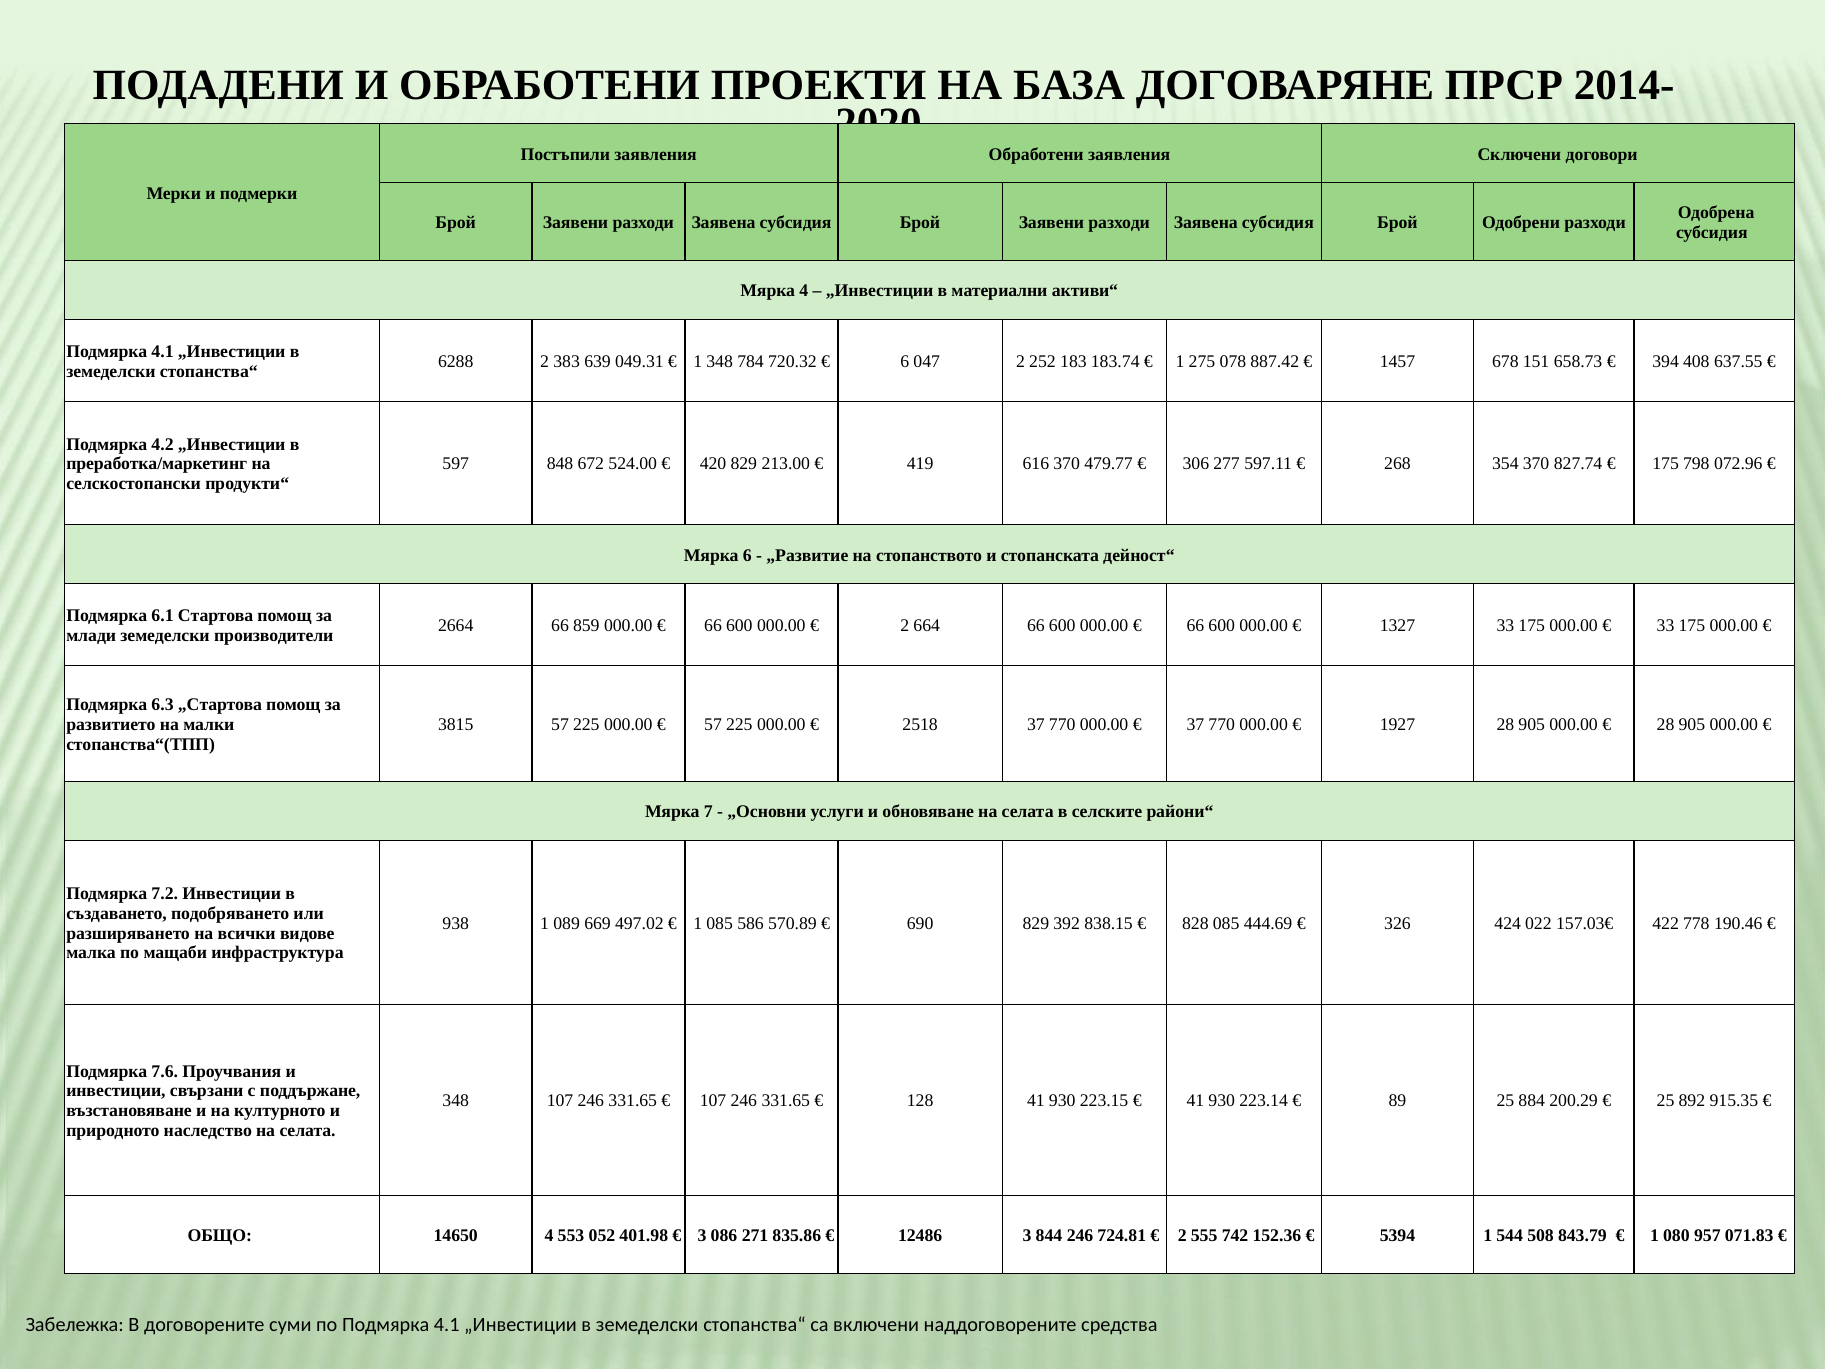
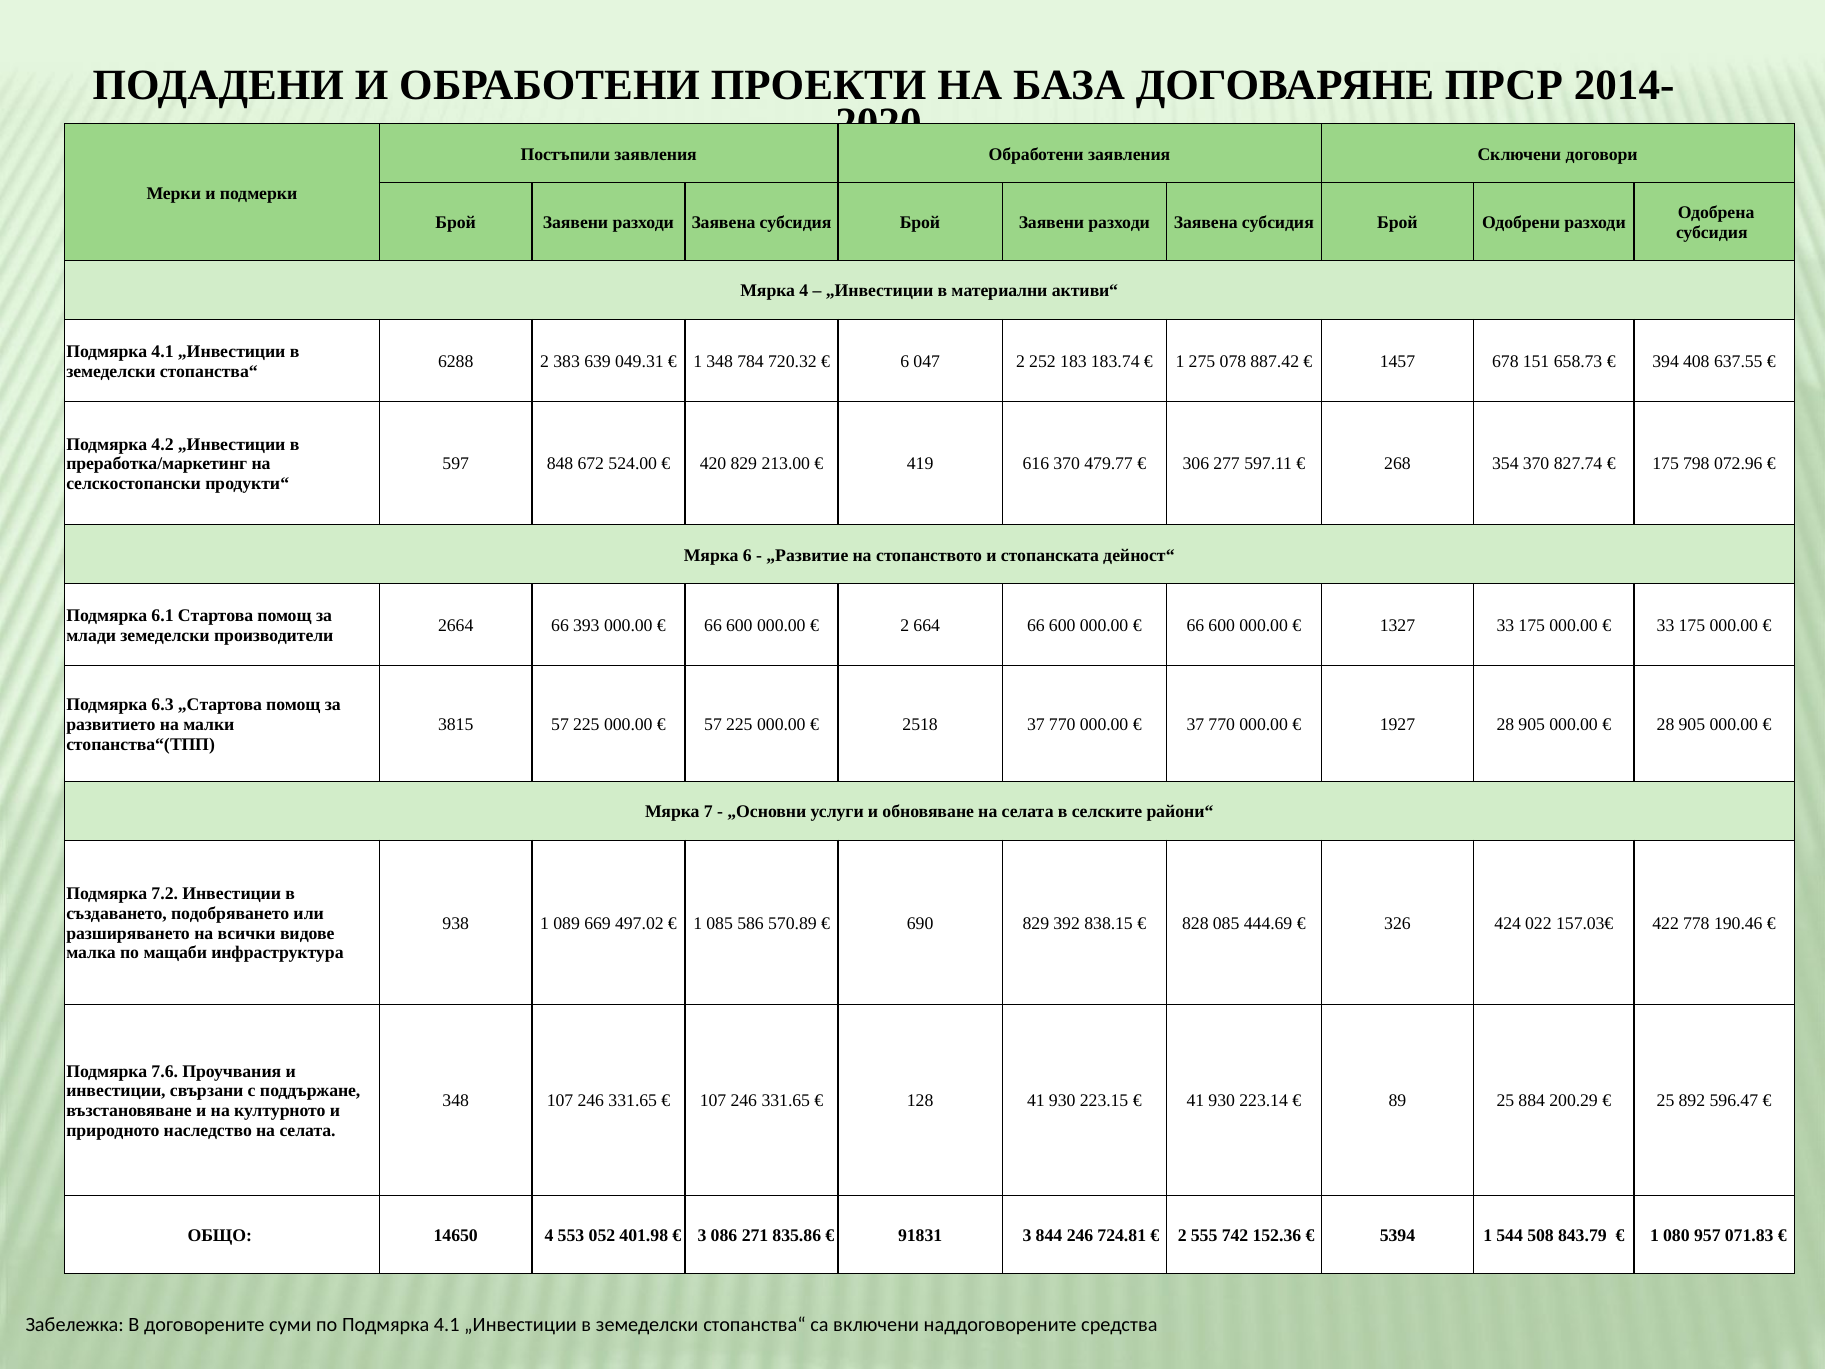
859: 859 -> 393
915.35: 915.35 -> 596.47
12486: 12486 -> 91831
